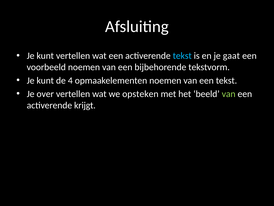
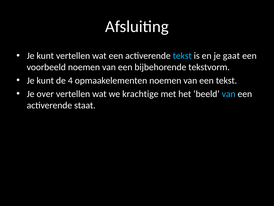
opsteken: opsteken -> krachtige
van at (229, 94) colour: light green -> light blue
krijgt: krijgt -> staat
